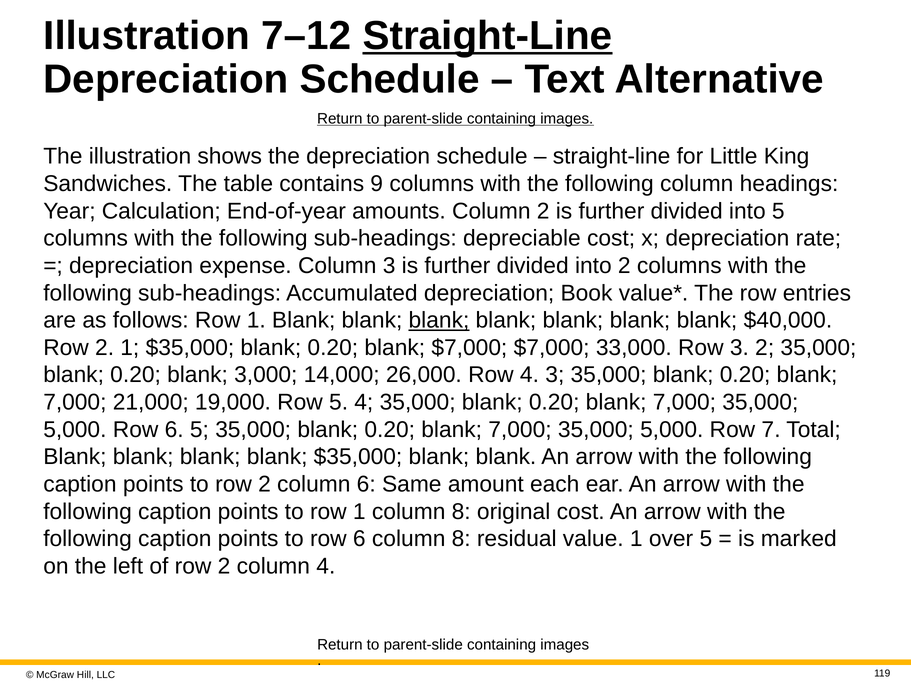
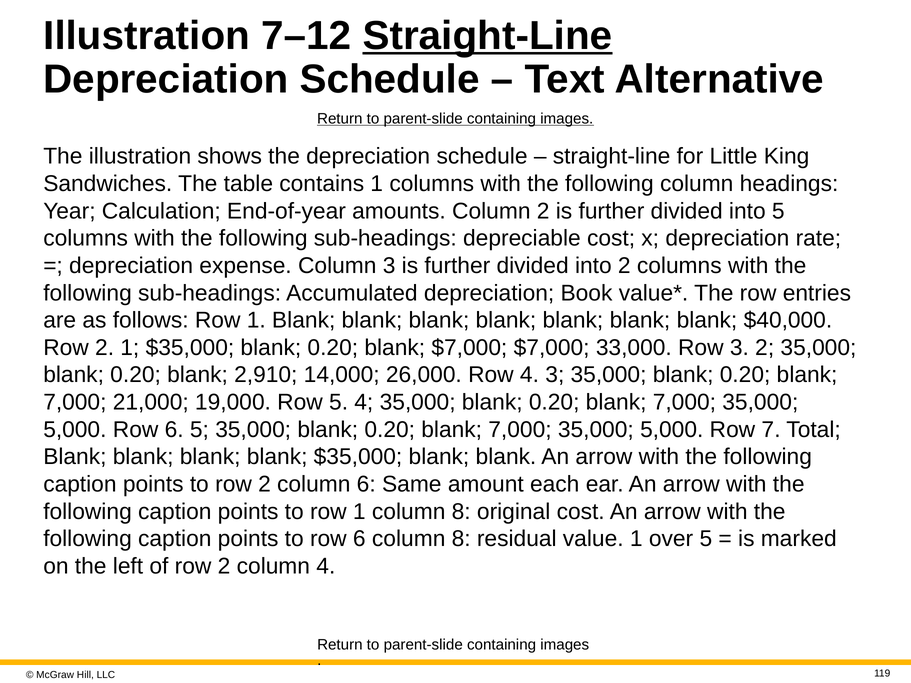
contains 9: 9 -> 1
blank at (439, 320) underline: present -> none
3,000: 3,000 -> 2,910
